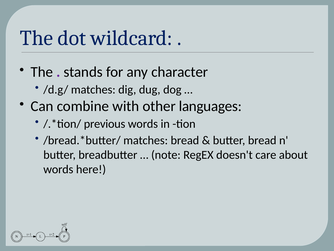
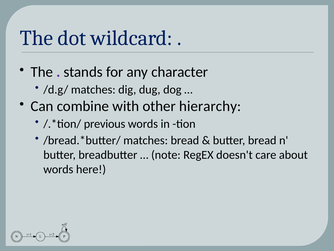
languages: languages -> hierarchy
